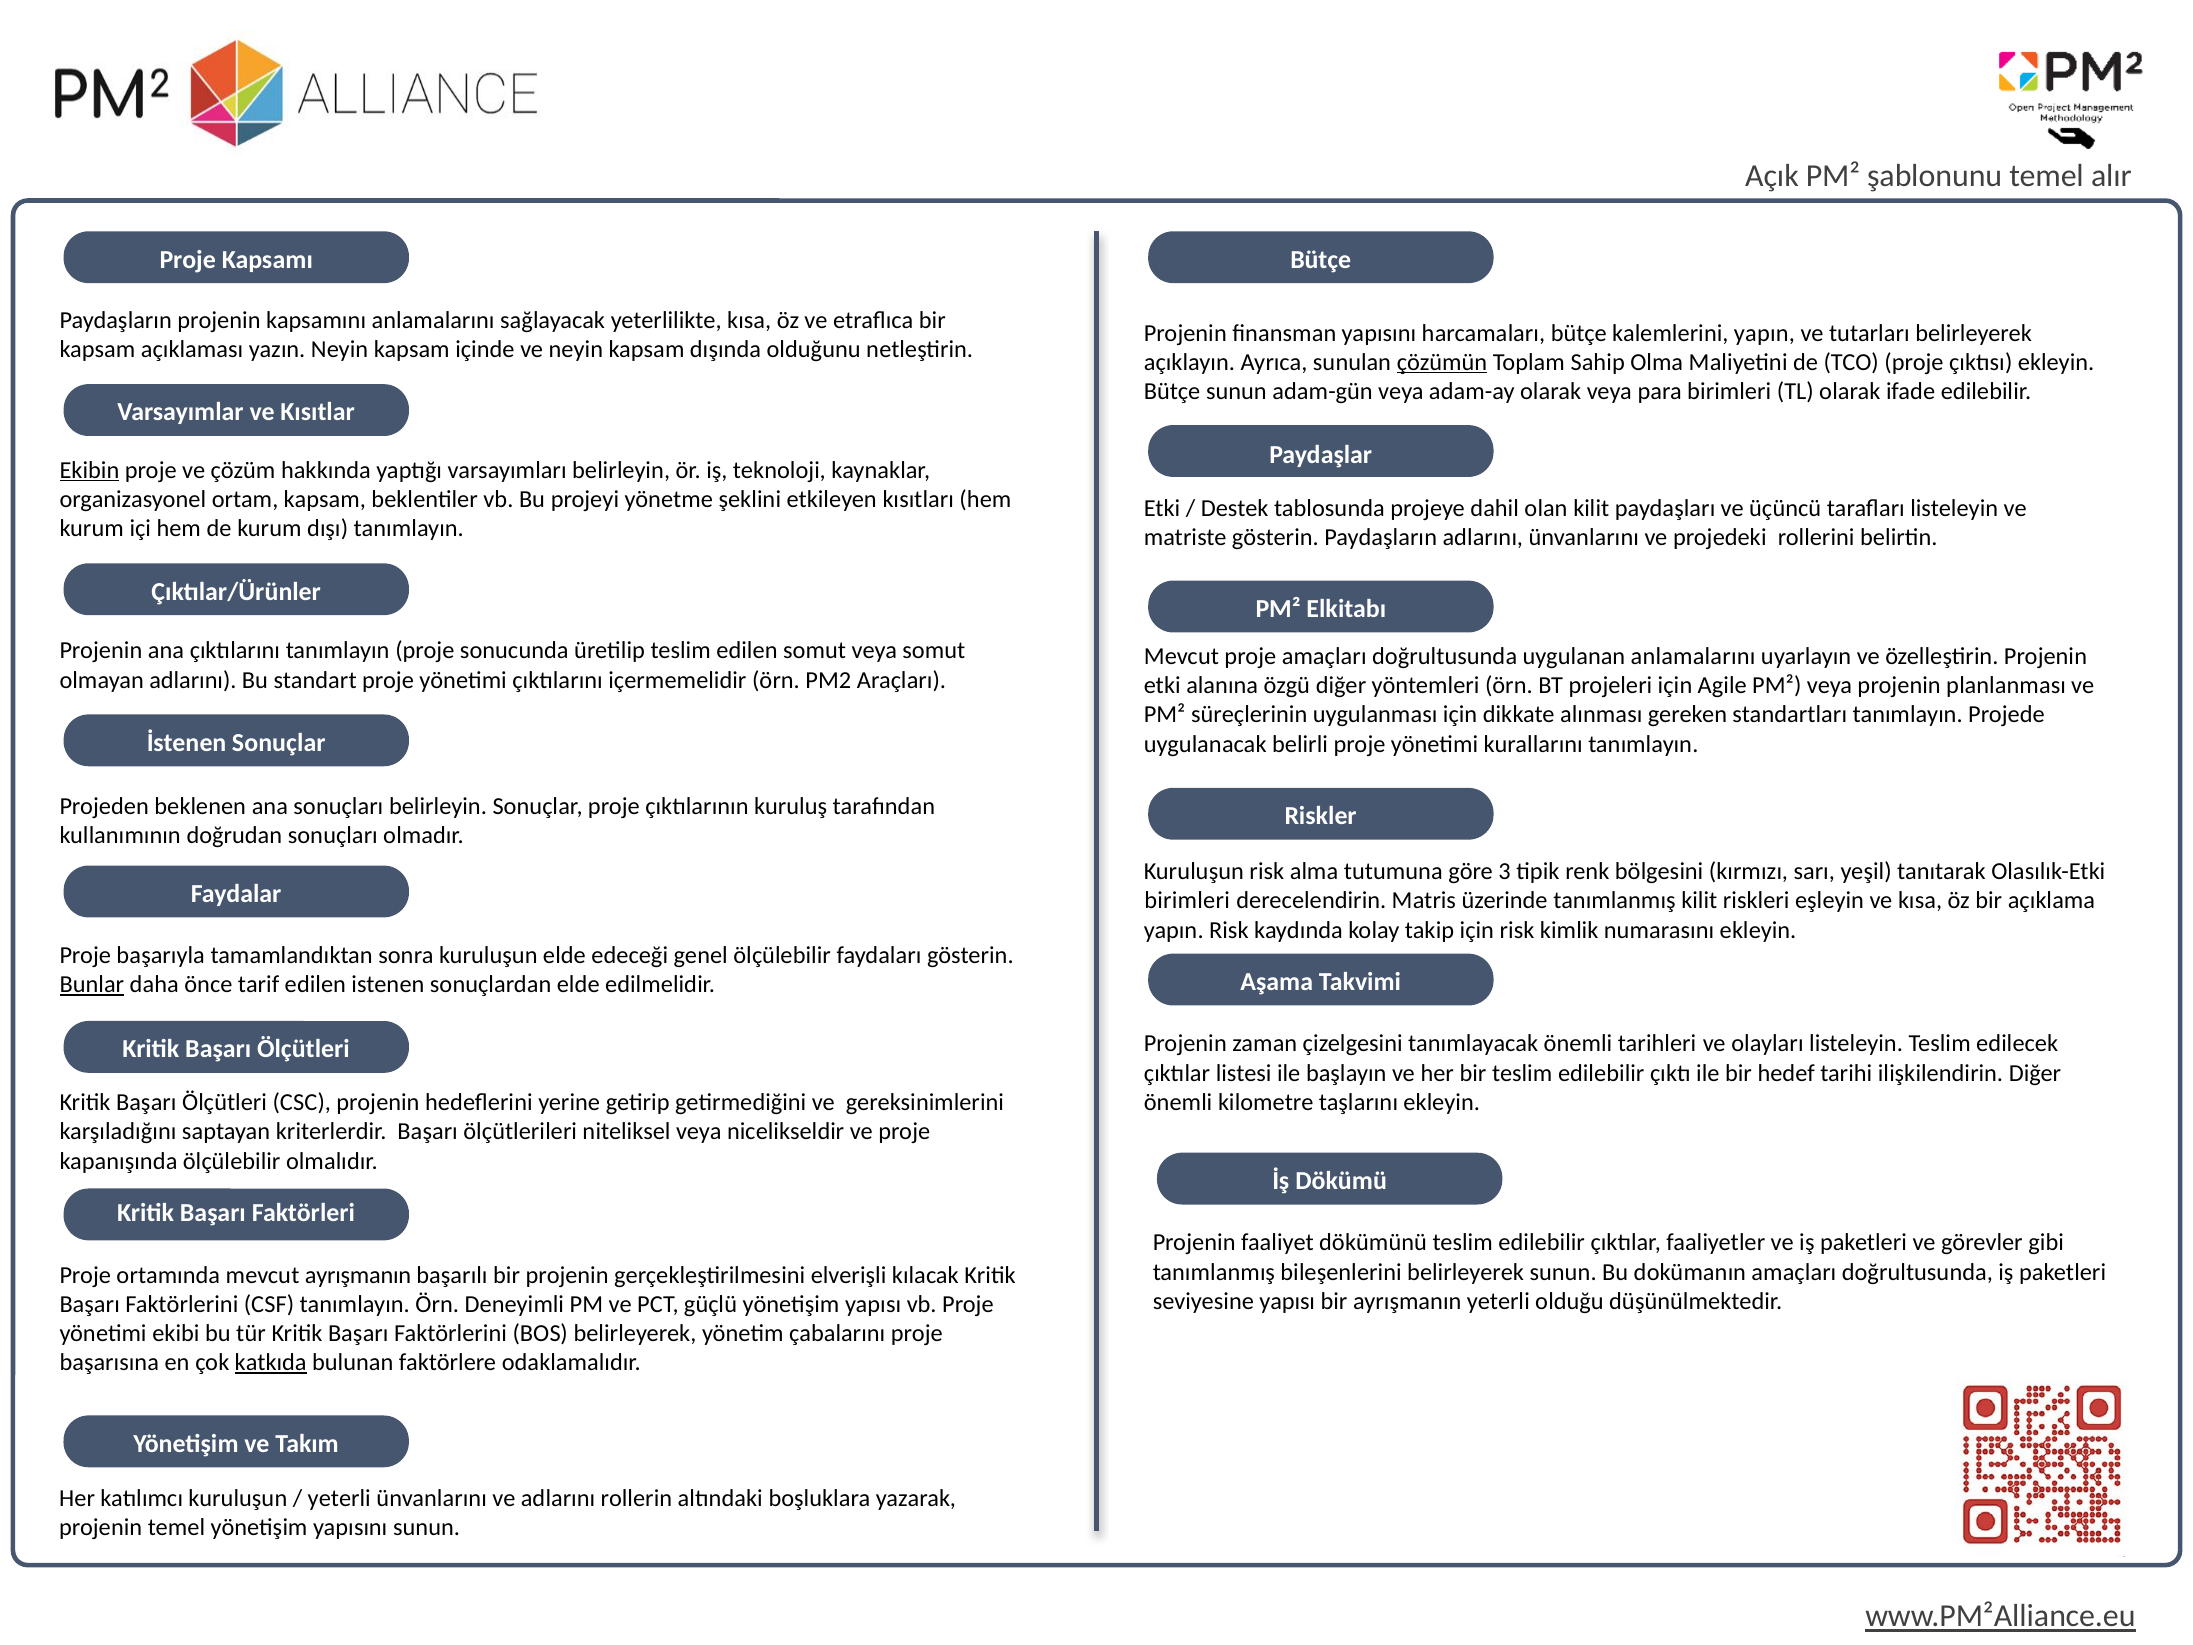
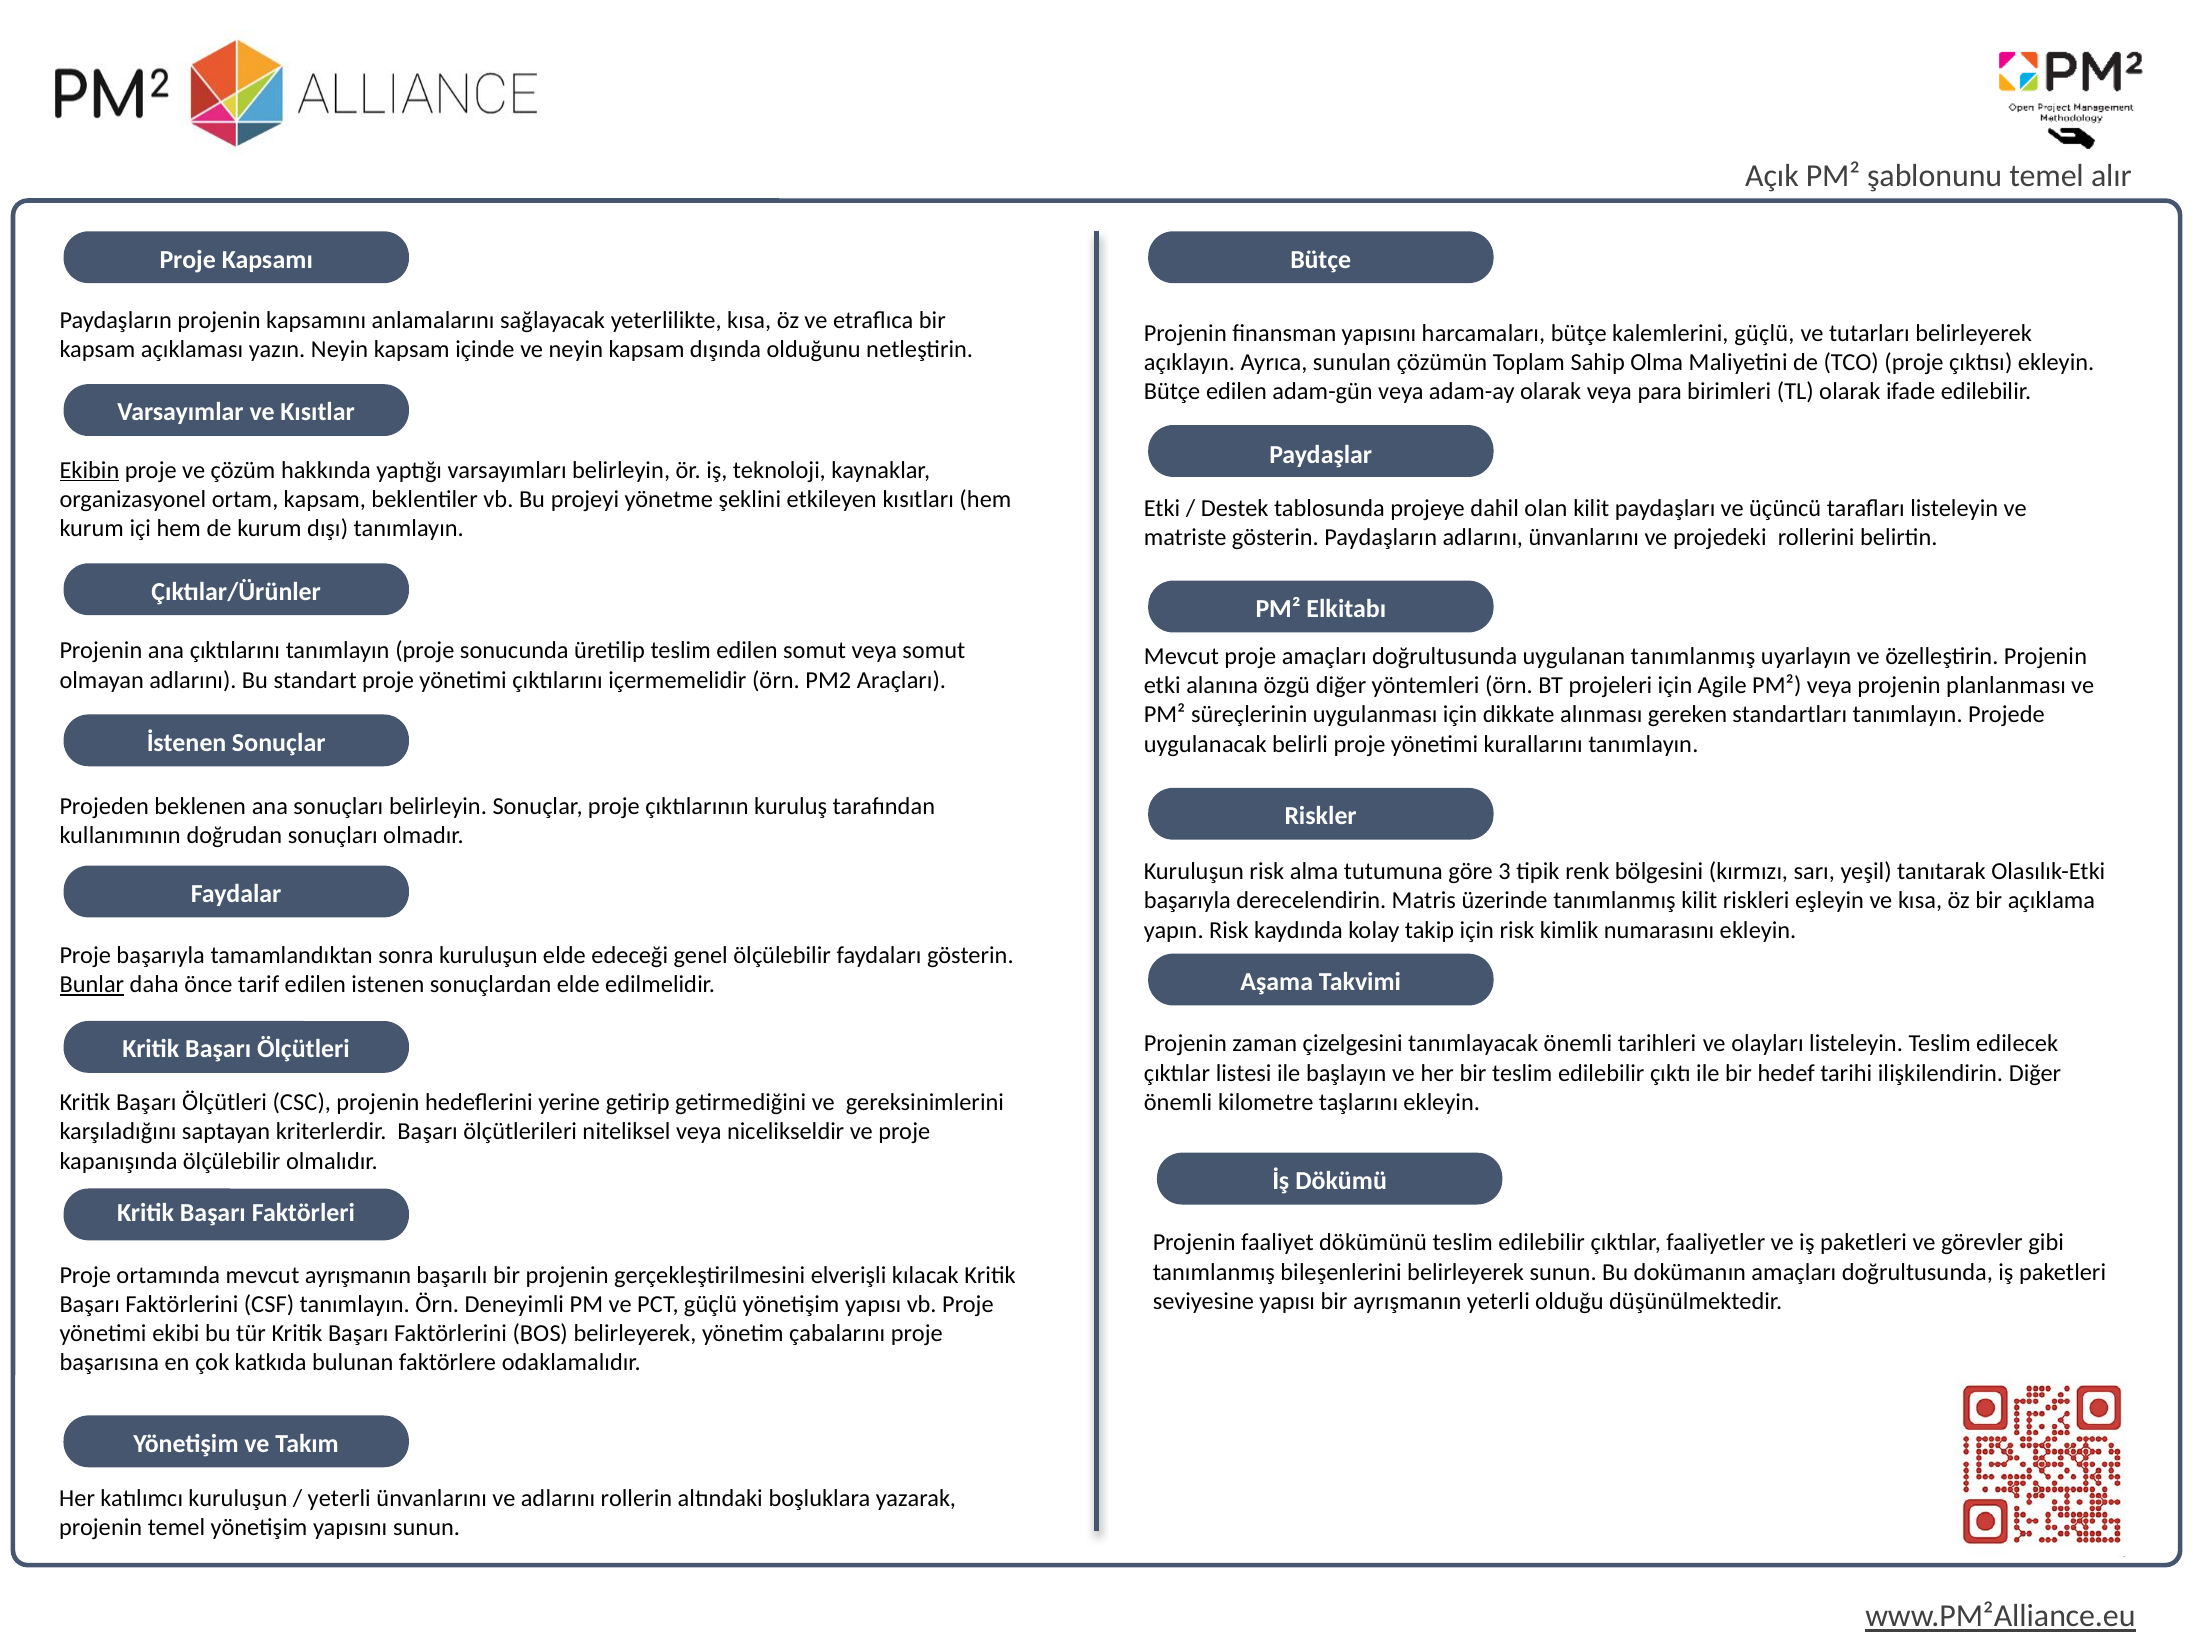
kalemlerini yapın: yapın -> güçlü
çözümün underline: present -> none
Bütçe sunun: sunun -> edilen
uygulanan anlamalarını: anlamalarını -> tanımlanmış
birimleri at (1187, 901): birimleri -> başarıyla
katkıda underline: present -> none
